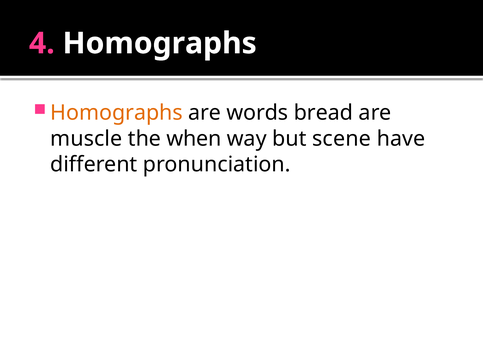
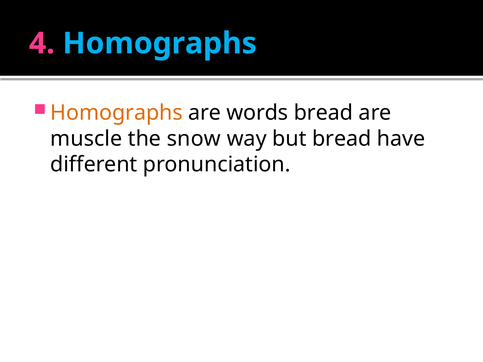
Homographs at (160, 43) colour: white -> light blue
when: when -> snow
but scene: scene -> bread
